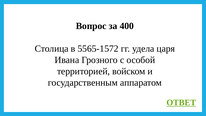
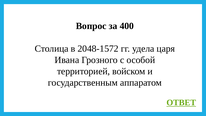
5565-1572: 5565-1572 -> 2048-1572
